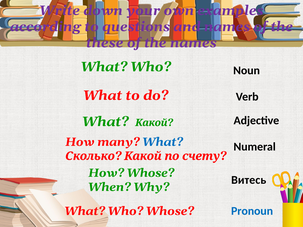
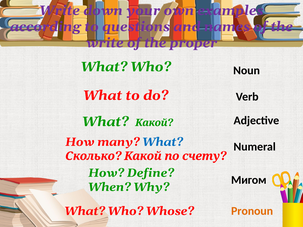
these at (105, 43): these -> write
the names: names -> proper
How Whose: Whose -> Define
Витесь: Витесь -> Мигом
Pronoun colour: blue -> orange
